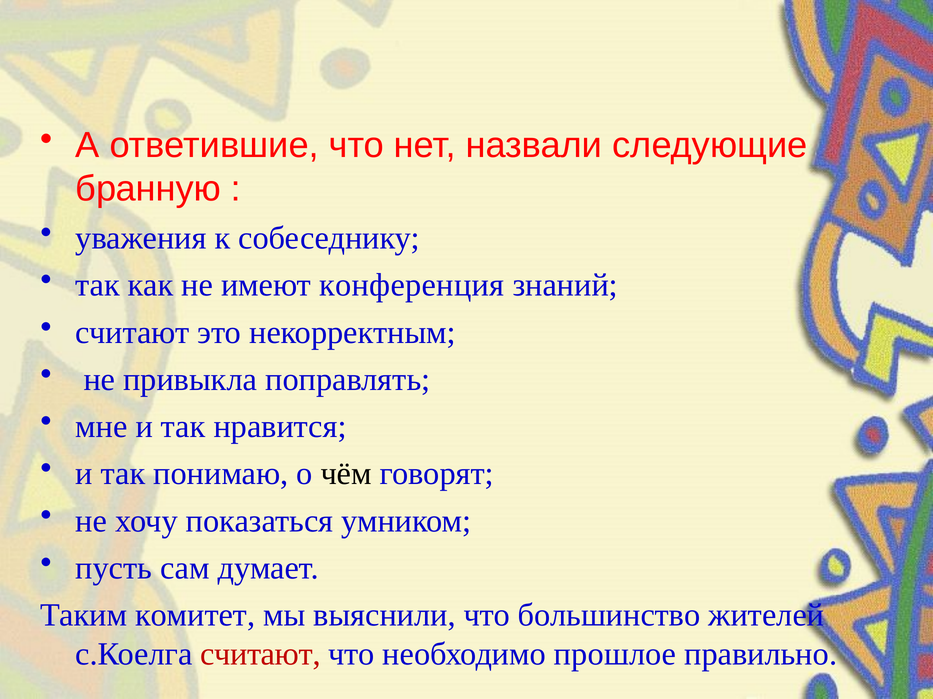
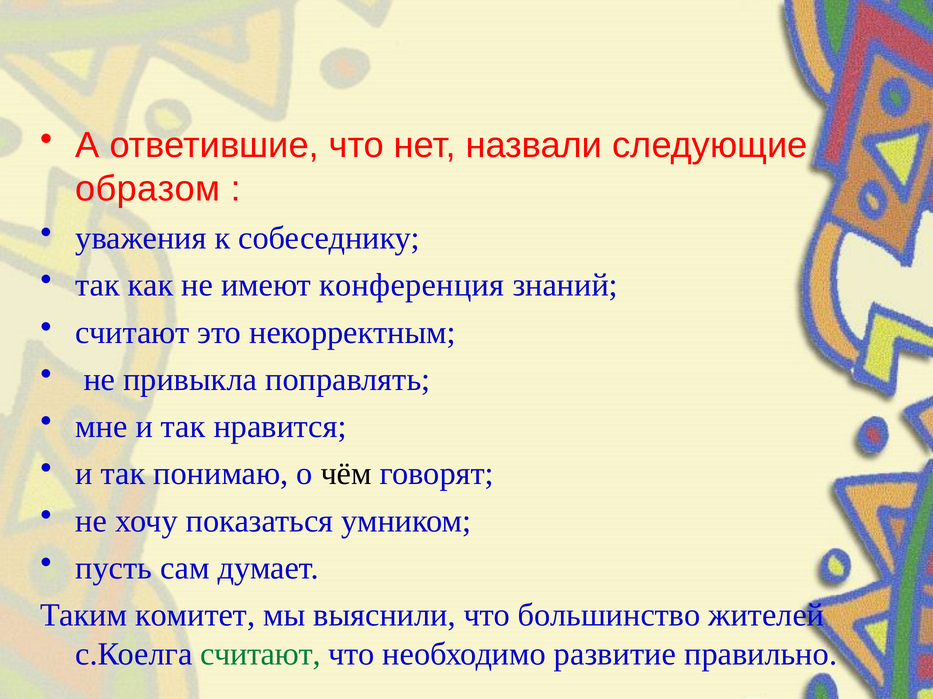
бранную: бранную -> образом
считают at (260, 655) colour: red -> green
прошлое: прошлое -> развитие
